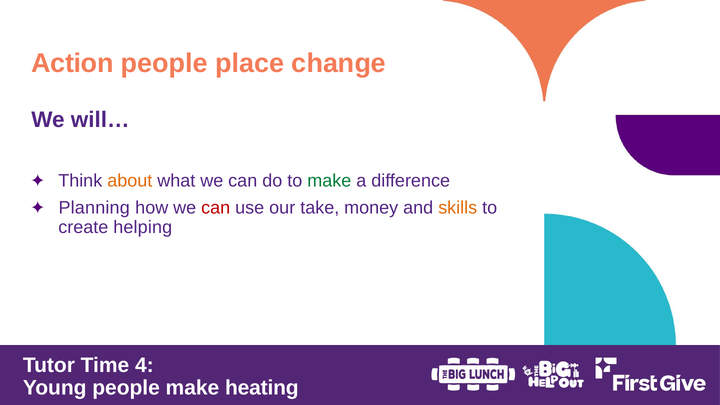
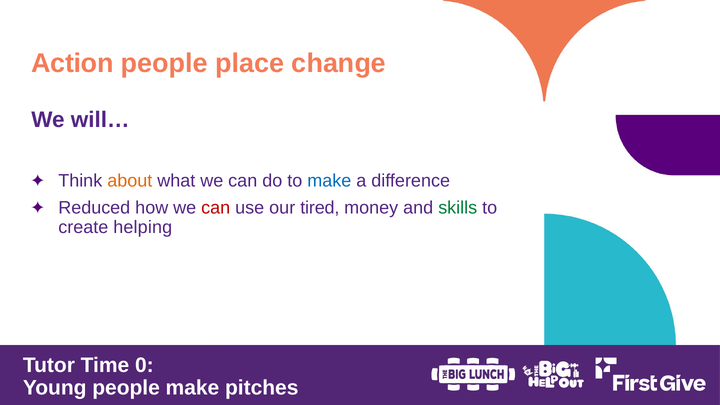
make at (329, 181) colour: green -> blue
Planning: Planning -> Reduced
take: take -> tired
skills colour: orange -> green
4: 4 -> 0
heating: heating -> pitches
